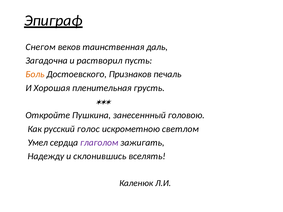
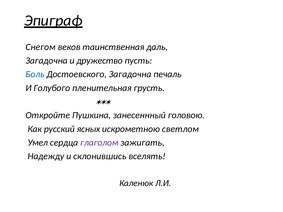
растворил: растворил -> дружество
Боль colour: orange -> blue
Достоевского Признаков: Признаков -> Загадочна
Хорошая: Хорошая -> Голубого
голос: голос -> ясных
